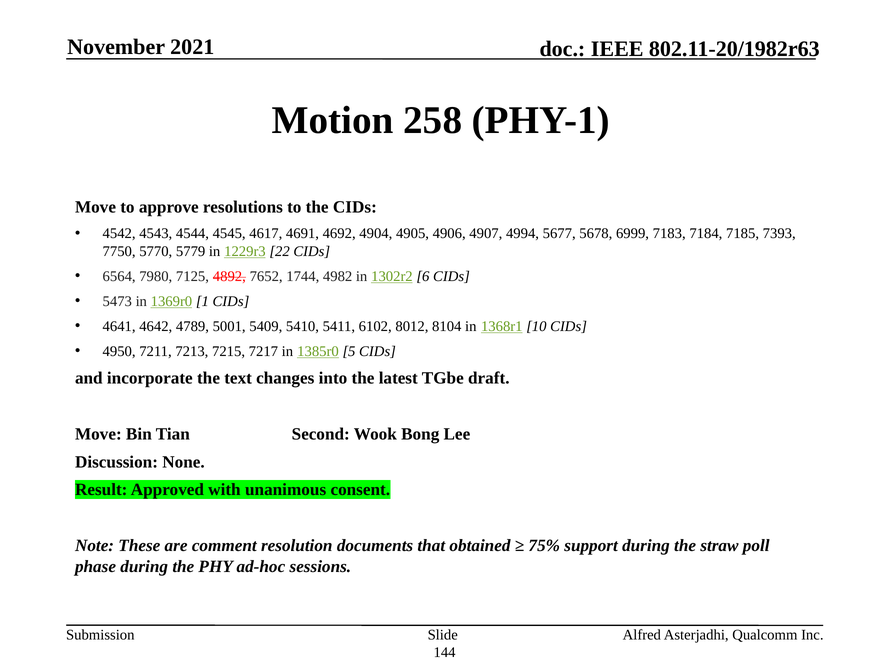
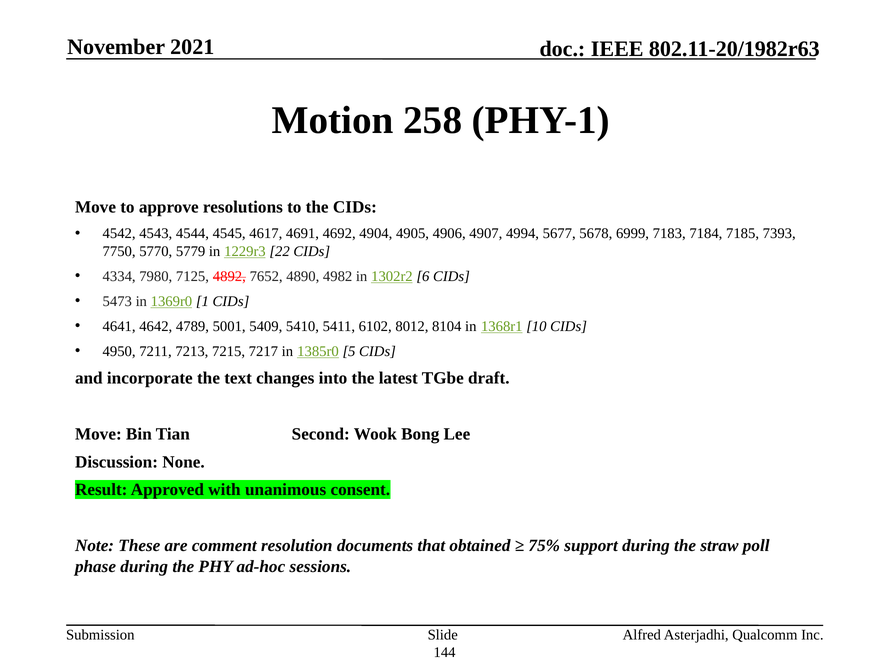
6564: 6564 -> 4334
1744: 1744 -> 4890
